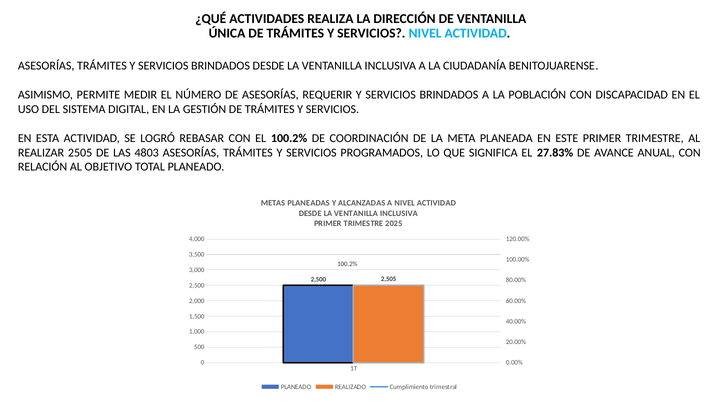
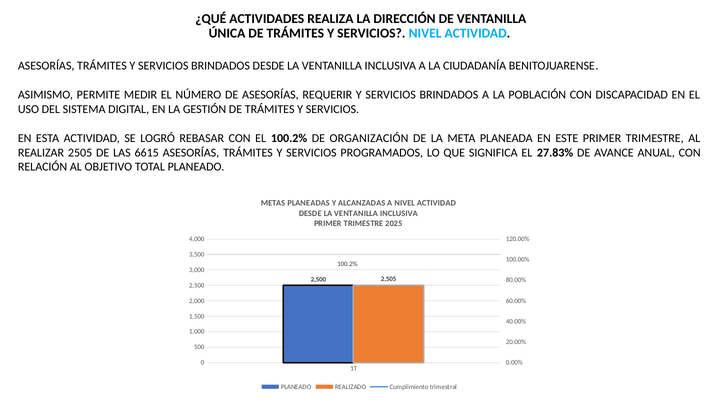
COORDINACIÓN: COORDINACIÓN -> ORGANIZACIÓN
4803: 4803 -> 6615
